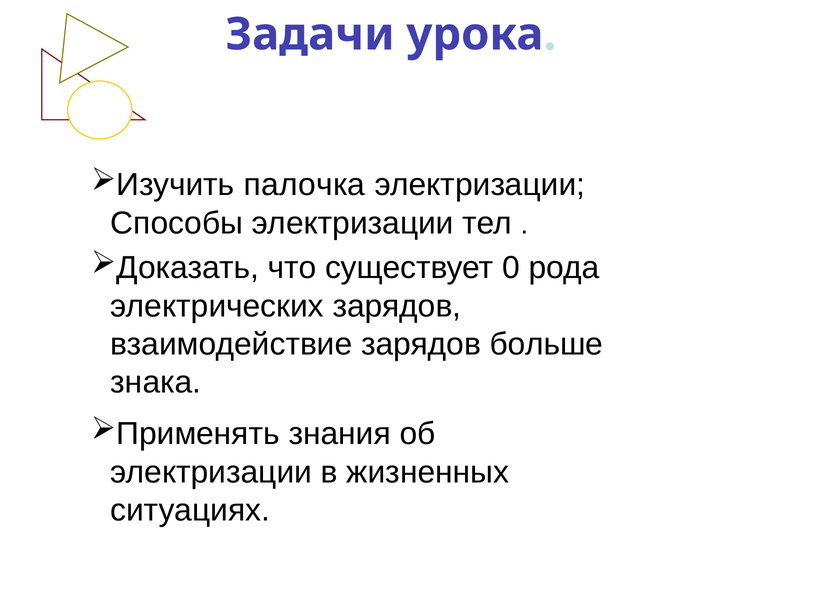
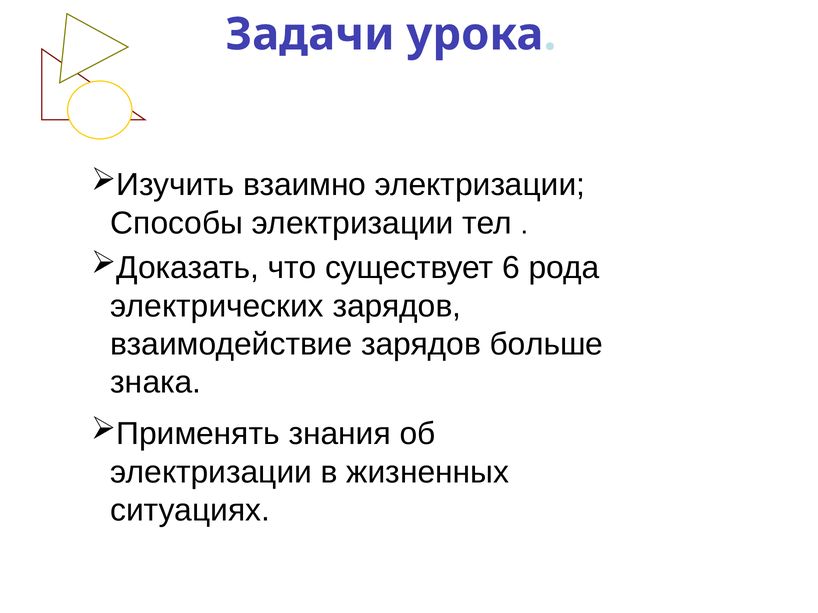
палочка: палочка -> взаимно
0: 0 -> 6
